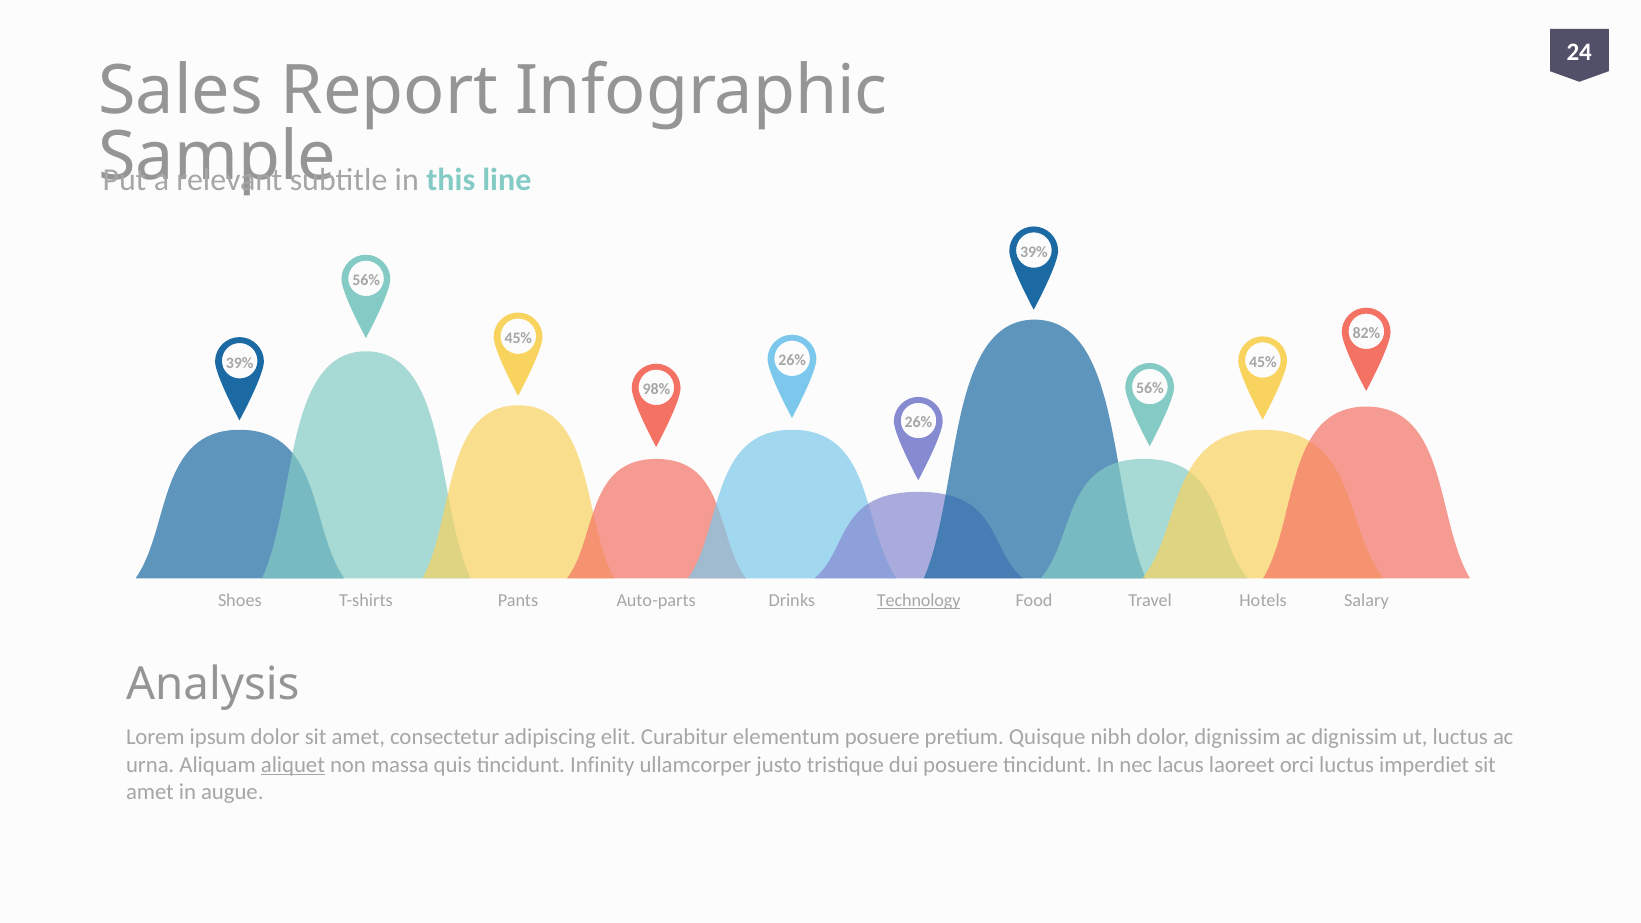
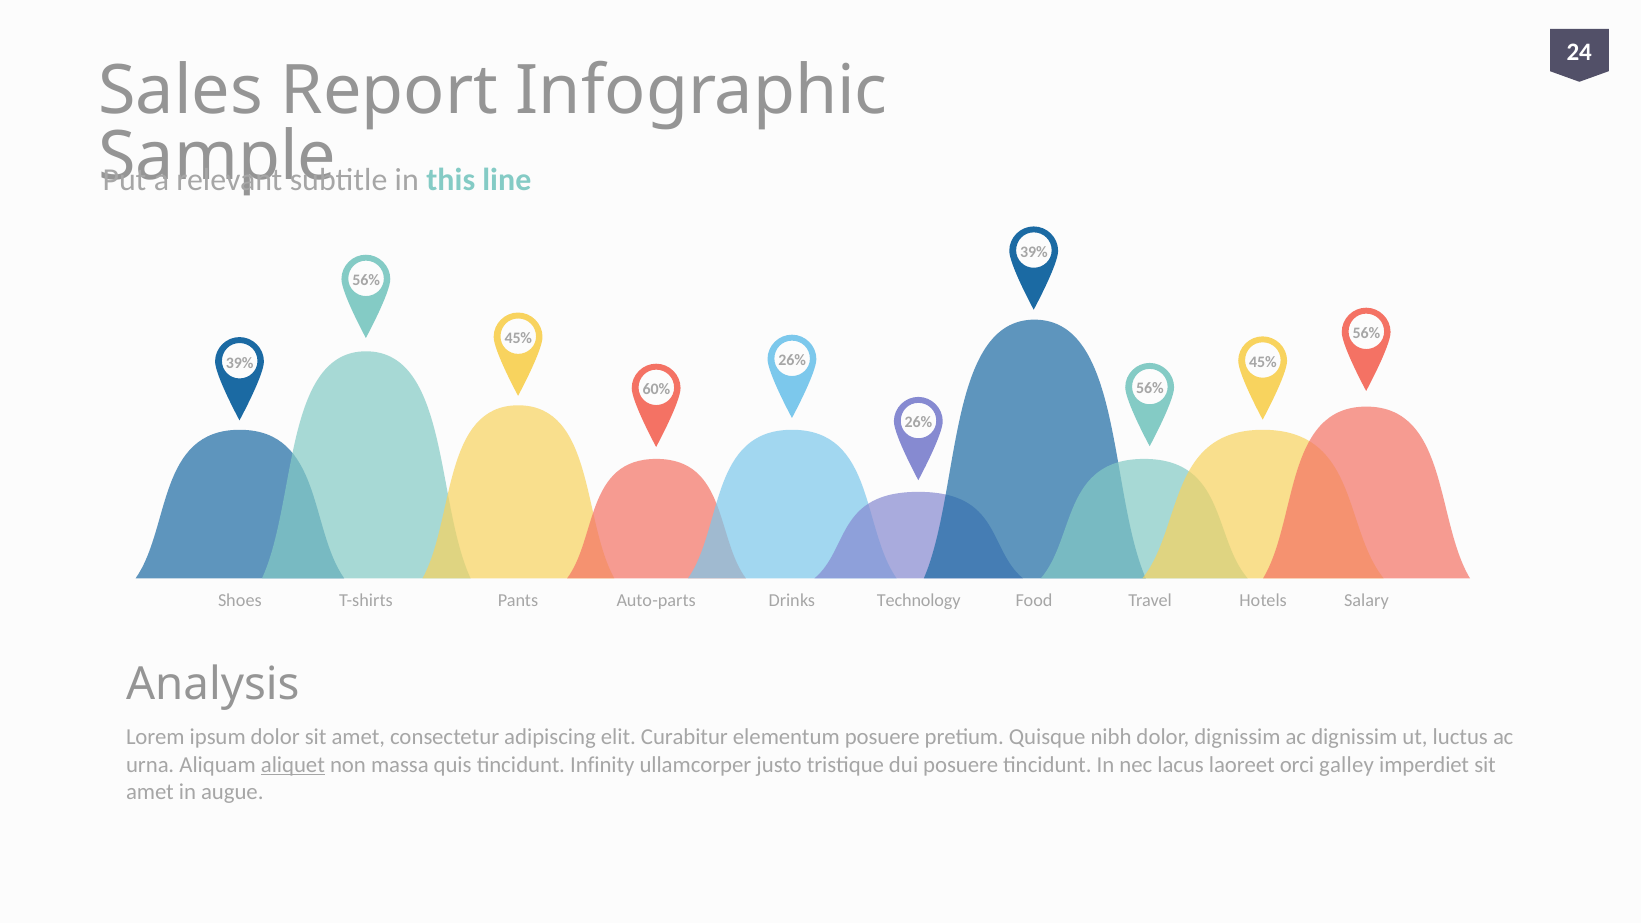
82% at (1366, 333): 82% -> 56%
98%: 98% -> 60%
Technology underline: present -> none
orci luctus: luctus -> galley
